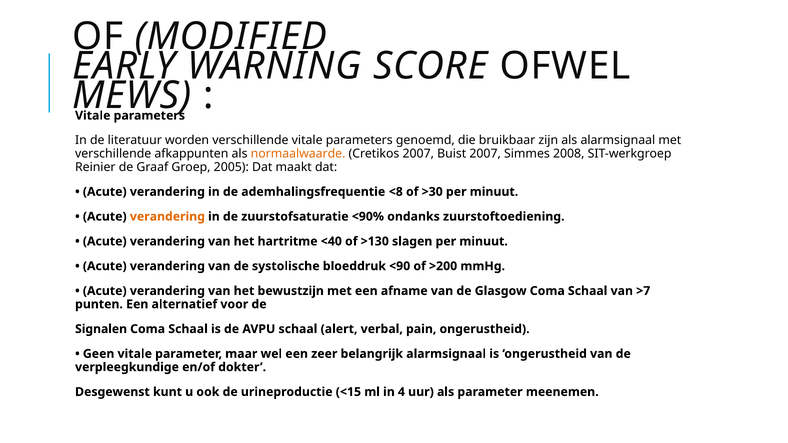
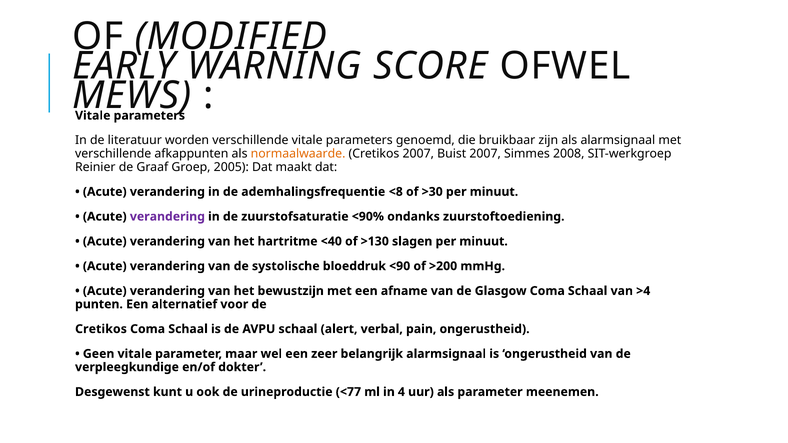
verandering at (167, 217) colour: orange -> purple
>7: >7 -> >4
Signalen at (101, 329): Signalen -> Cretikos
<15: <15 -> <77
